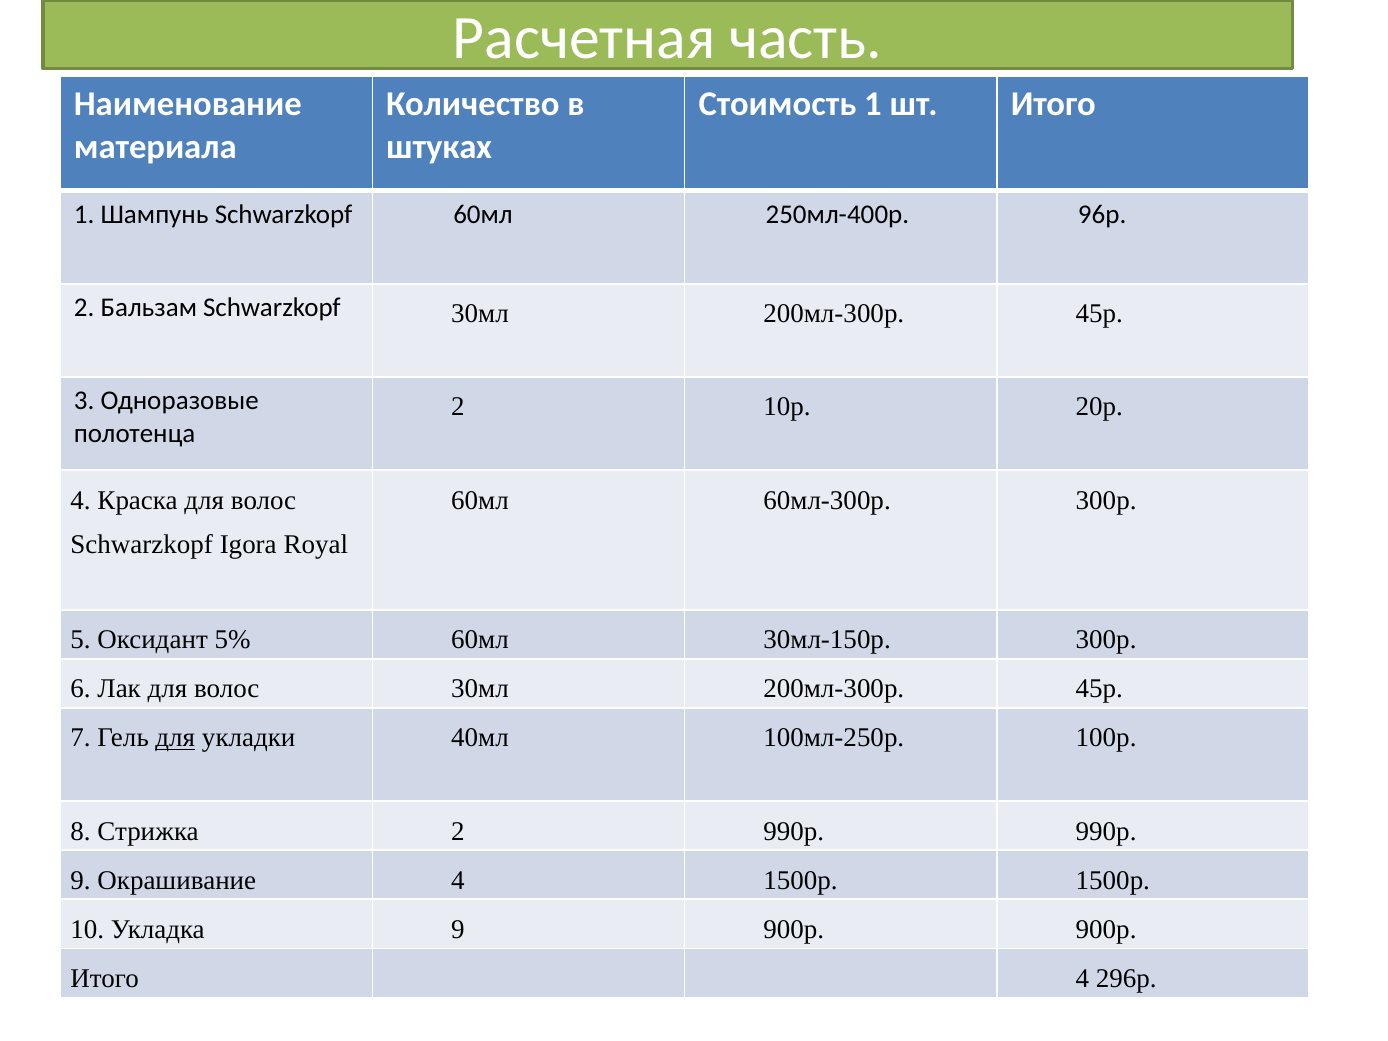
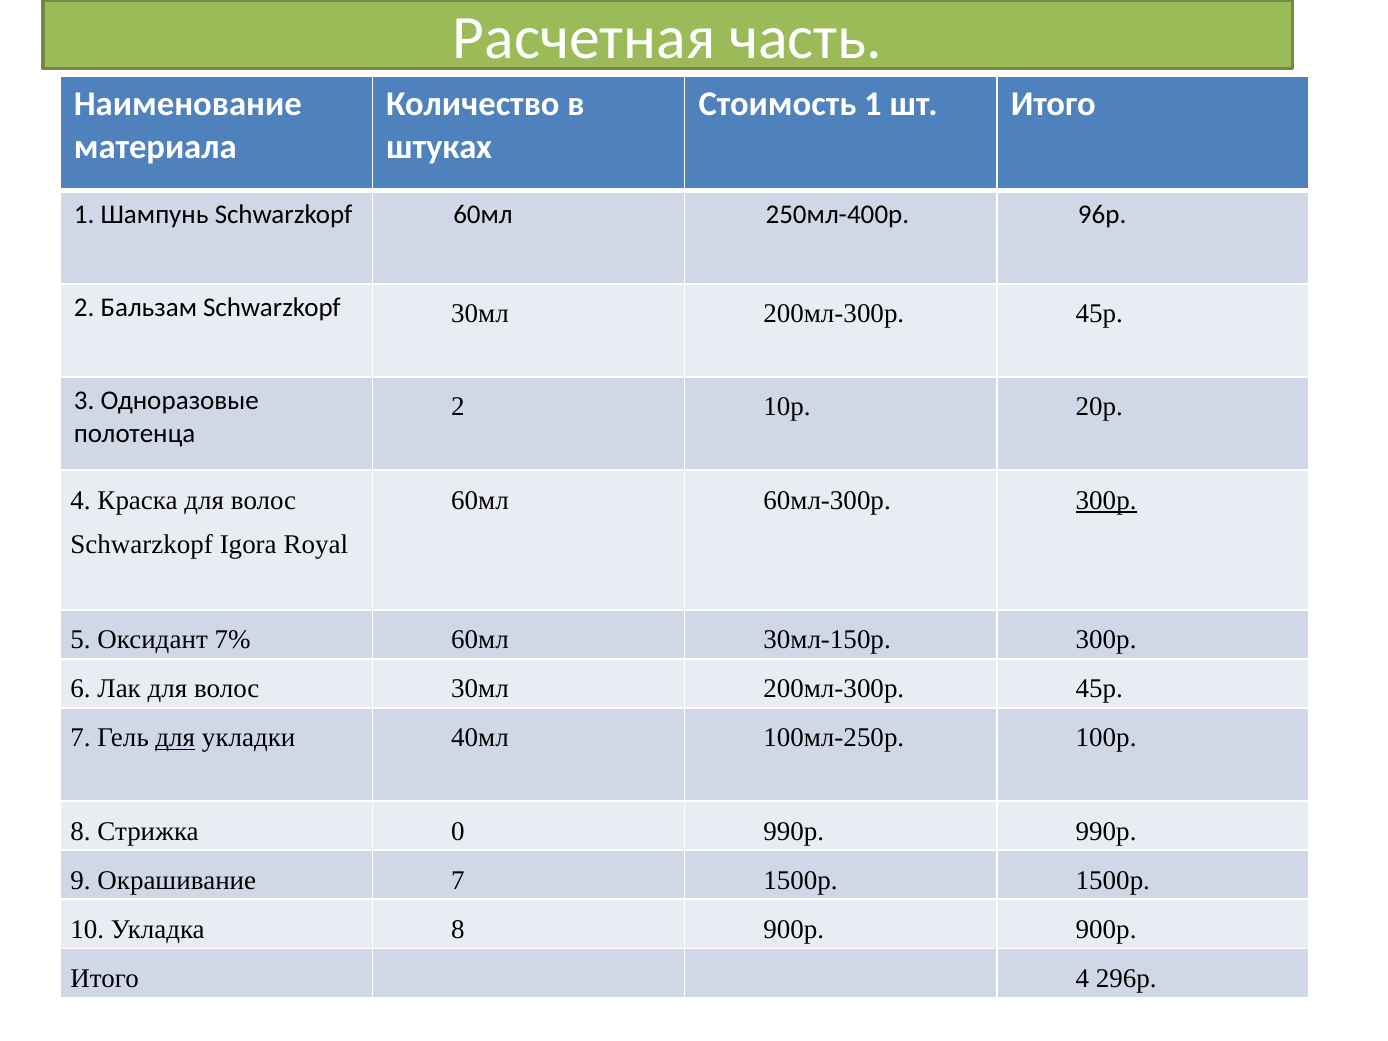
300р at (1106, 500) underline: none -> present
5%: 5% -> 7%
Стрижка 2: 2 -> 0
Окрашивание 4: 4 -> 7
Укладка 9: 9 -> 8
